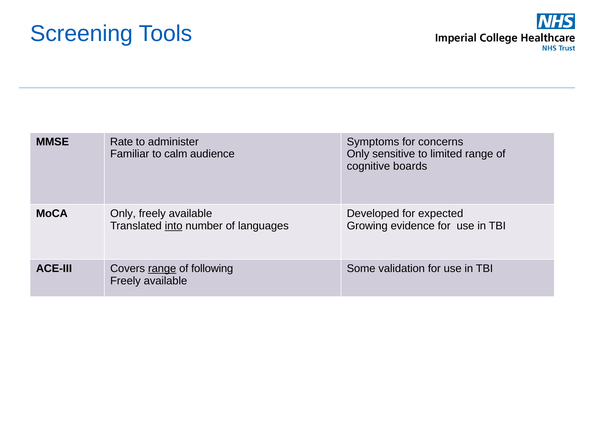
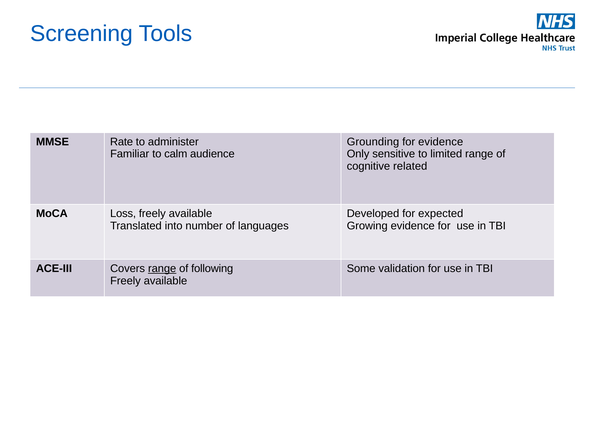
Symptoms: Symptoms -> Grounding
for concerns: concerns -> evidence
boards: boards -> related
MoCA Only: Only -> Loss
into underline: present -> none
